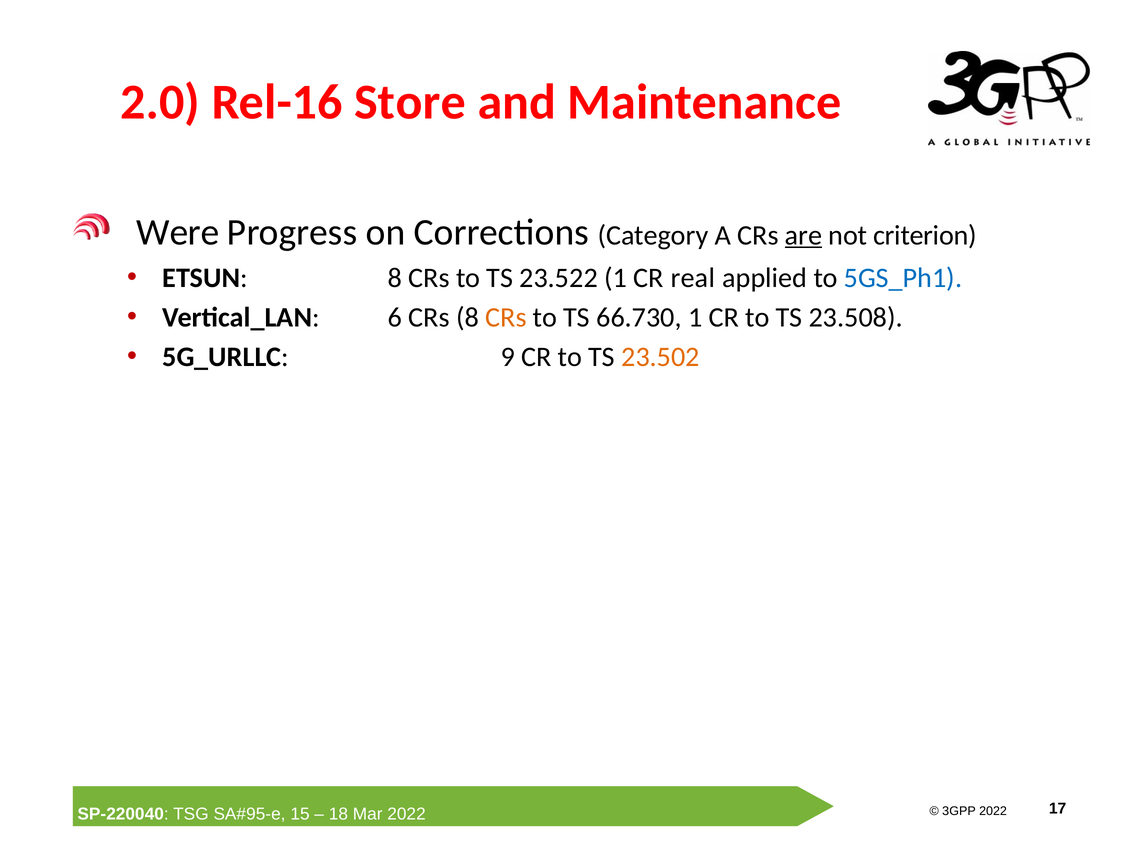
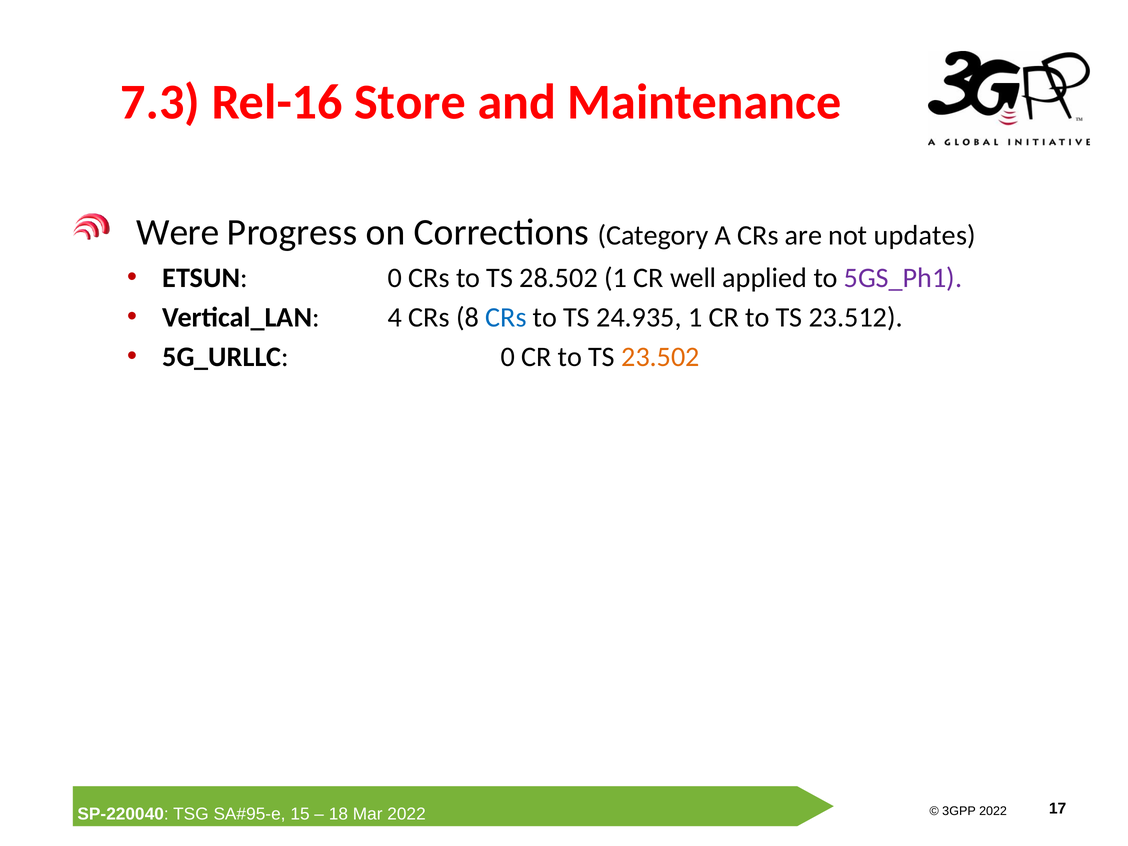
2.0: 2.0 -> 7.3
are underline: present -> none
criterion: criterion -> updates
ETSUN 8: 8 -> 0
23.522: 23.522 -> 28.502
real: real -> well
5GS_Ph1 colour: blue -> purple
6: 6 -> 4
CRs at (506, 317) colour: orange -> blue
66.730: 66.730 -> 24.935
23.508: 23.508 -> 23.512
5G_URLLC 9: 9 -> 0
